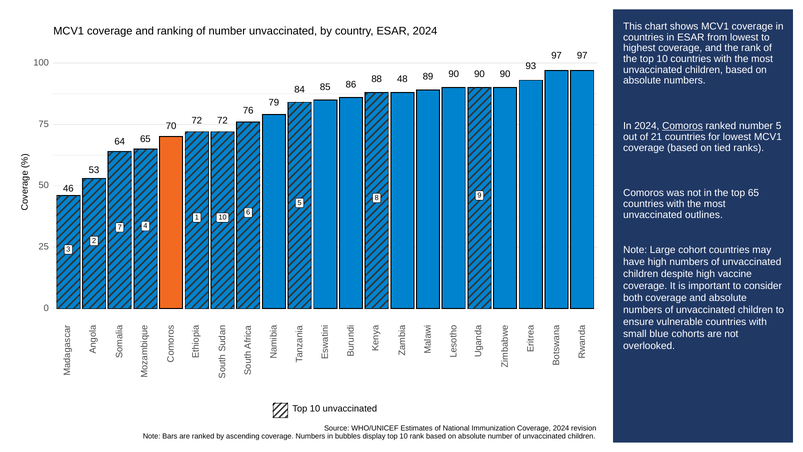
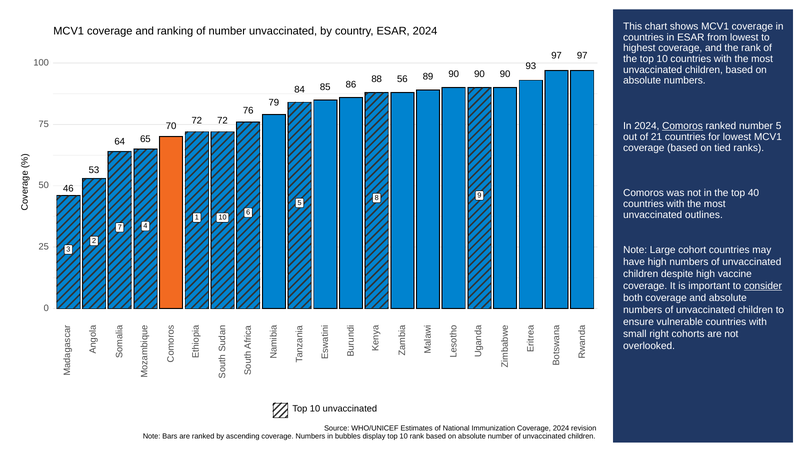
48: 48 -> 56
top 65: 65 -> 40
consider underline: none -> present
blue: blue -> right
